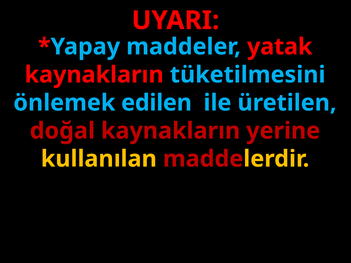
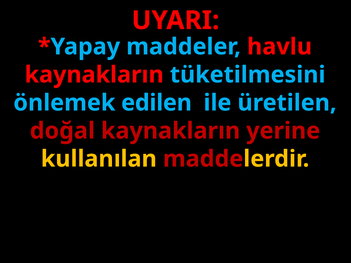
yatak: yatak -> havlu
